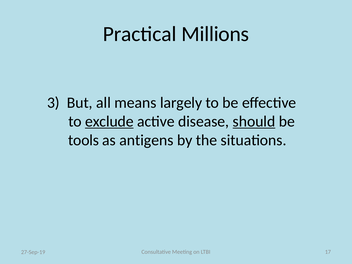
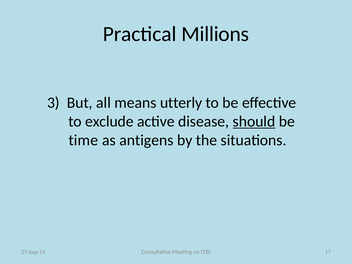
largely: largely -> utterly
exclude underline: present -> none
tools: tools -> time
